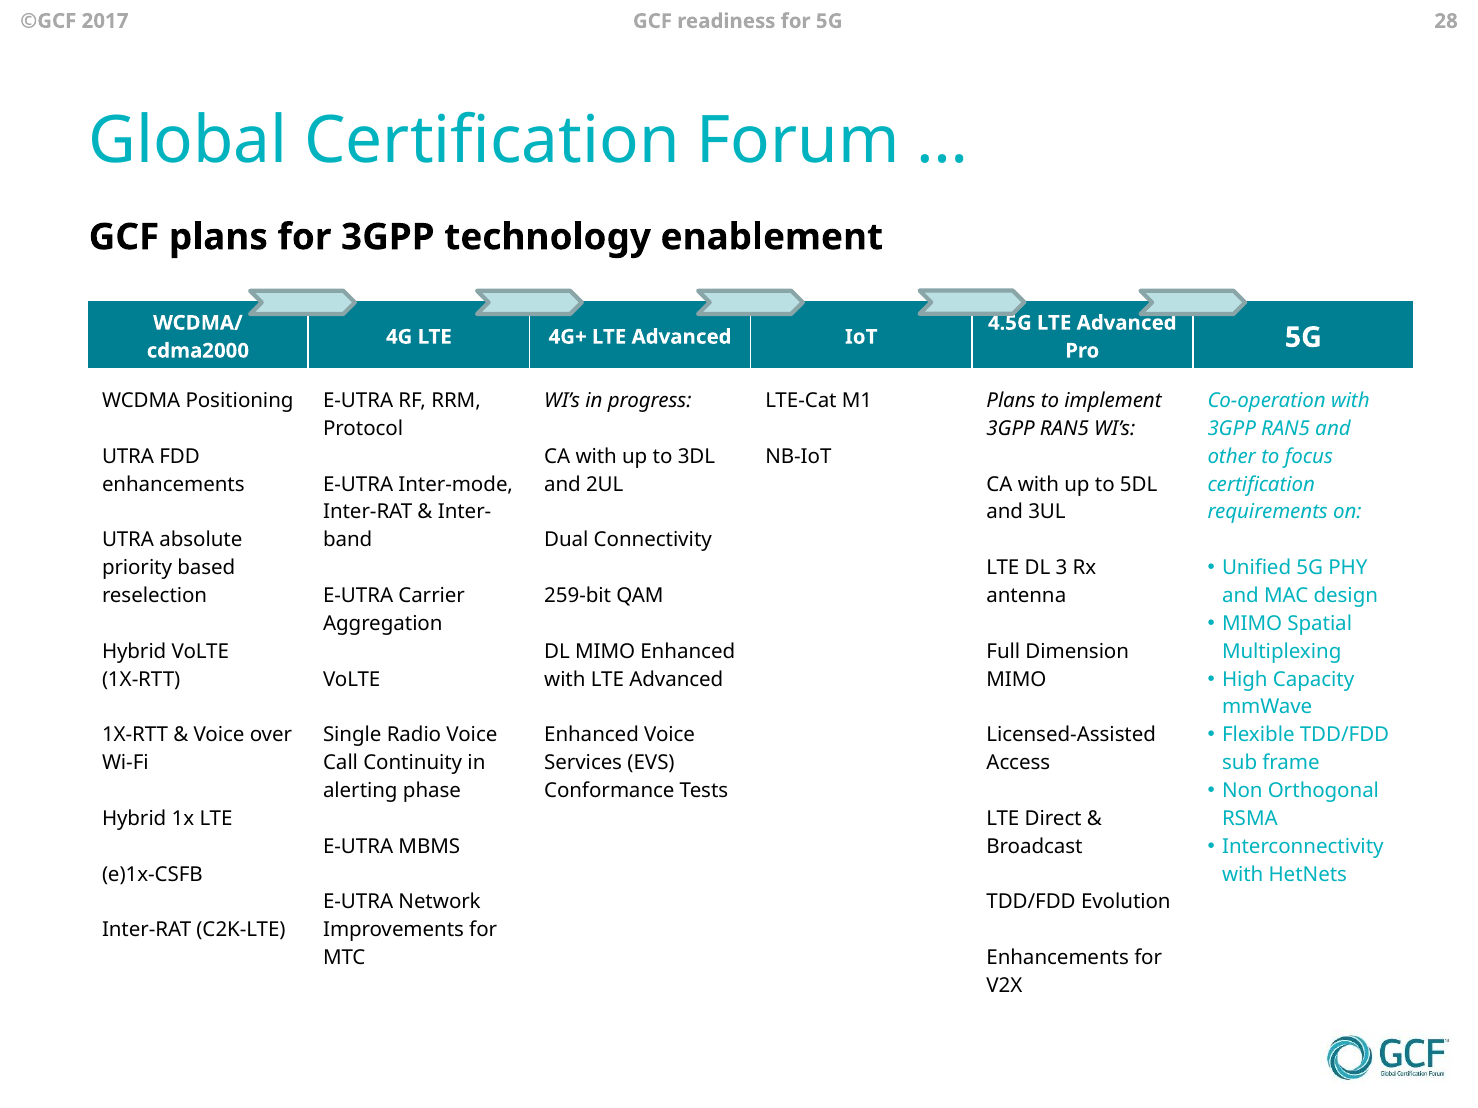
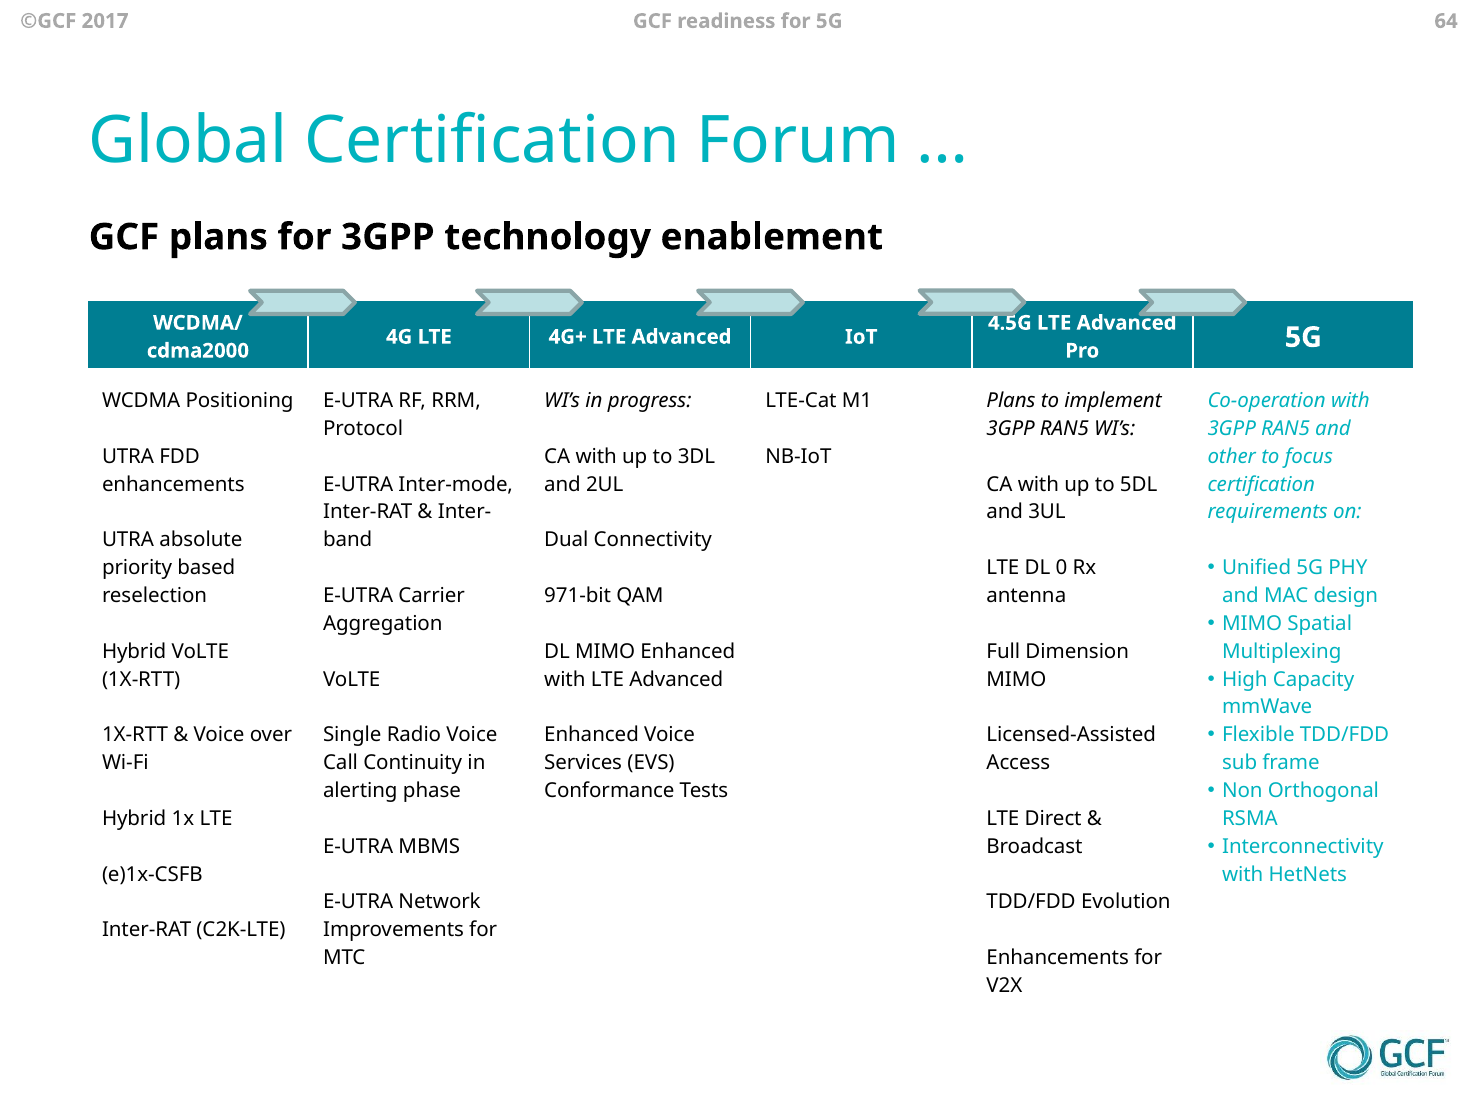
28: 28 -> 64
3: 3 -> 0
259-bit: 259-bit -> 971-bit
